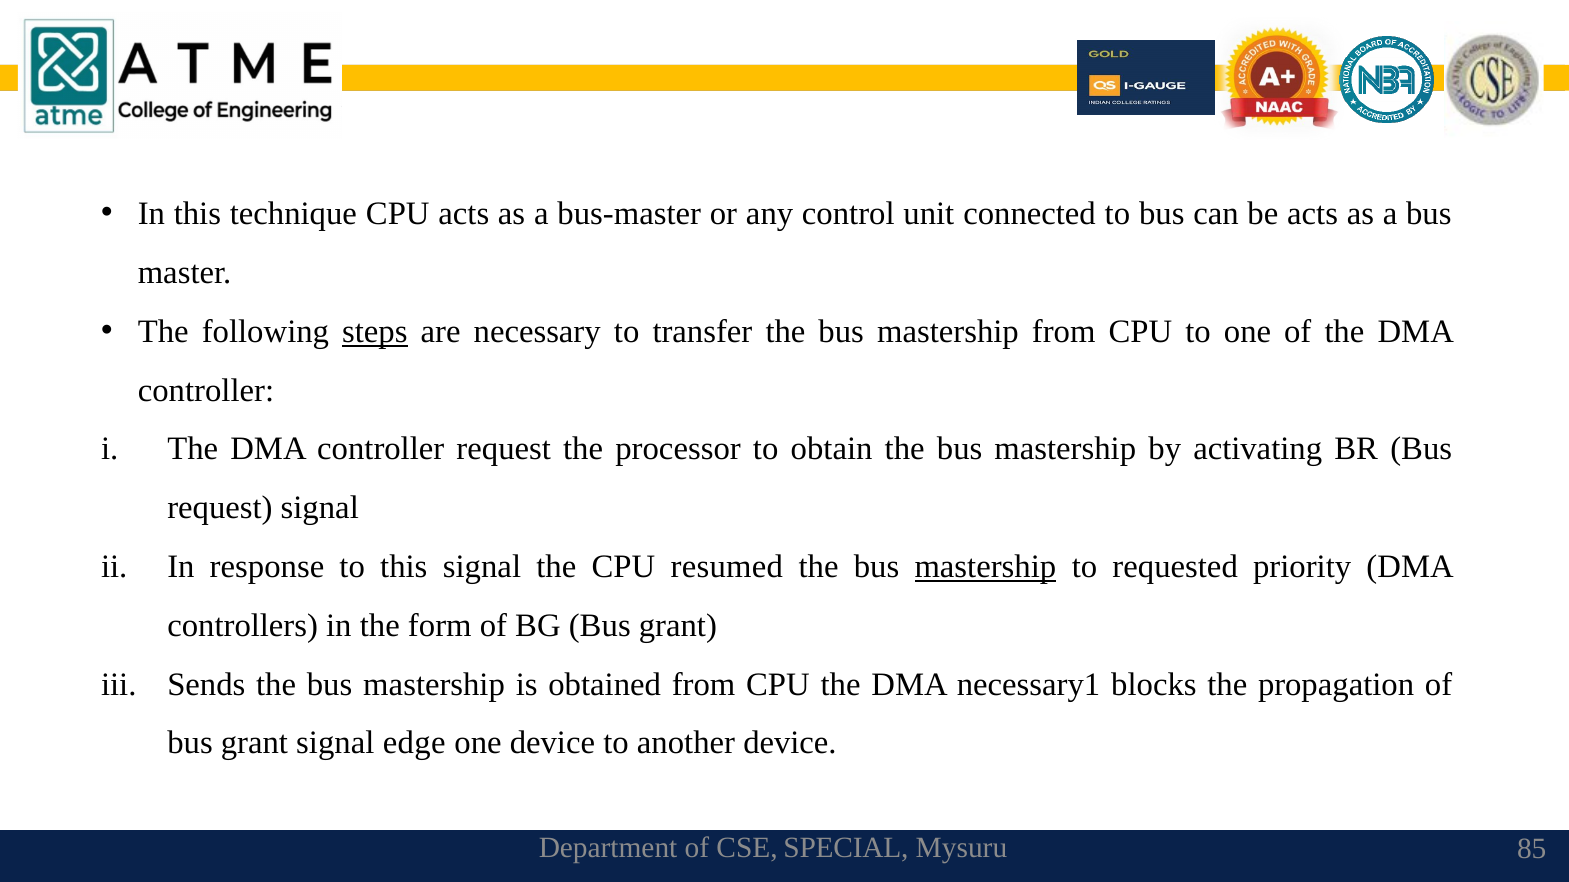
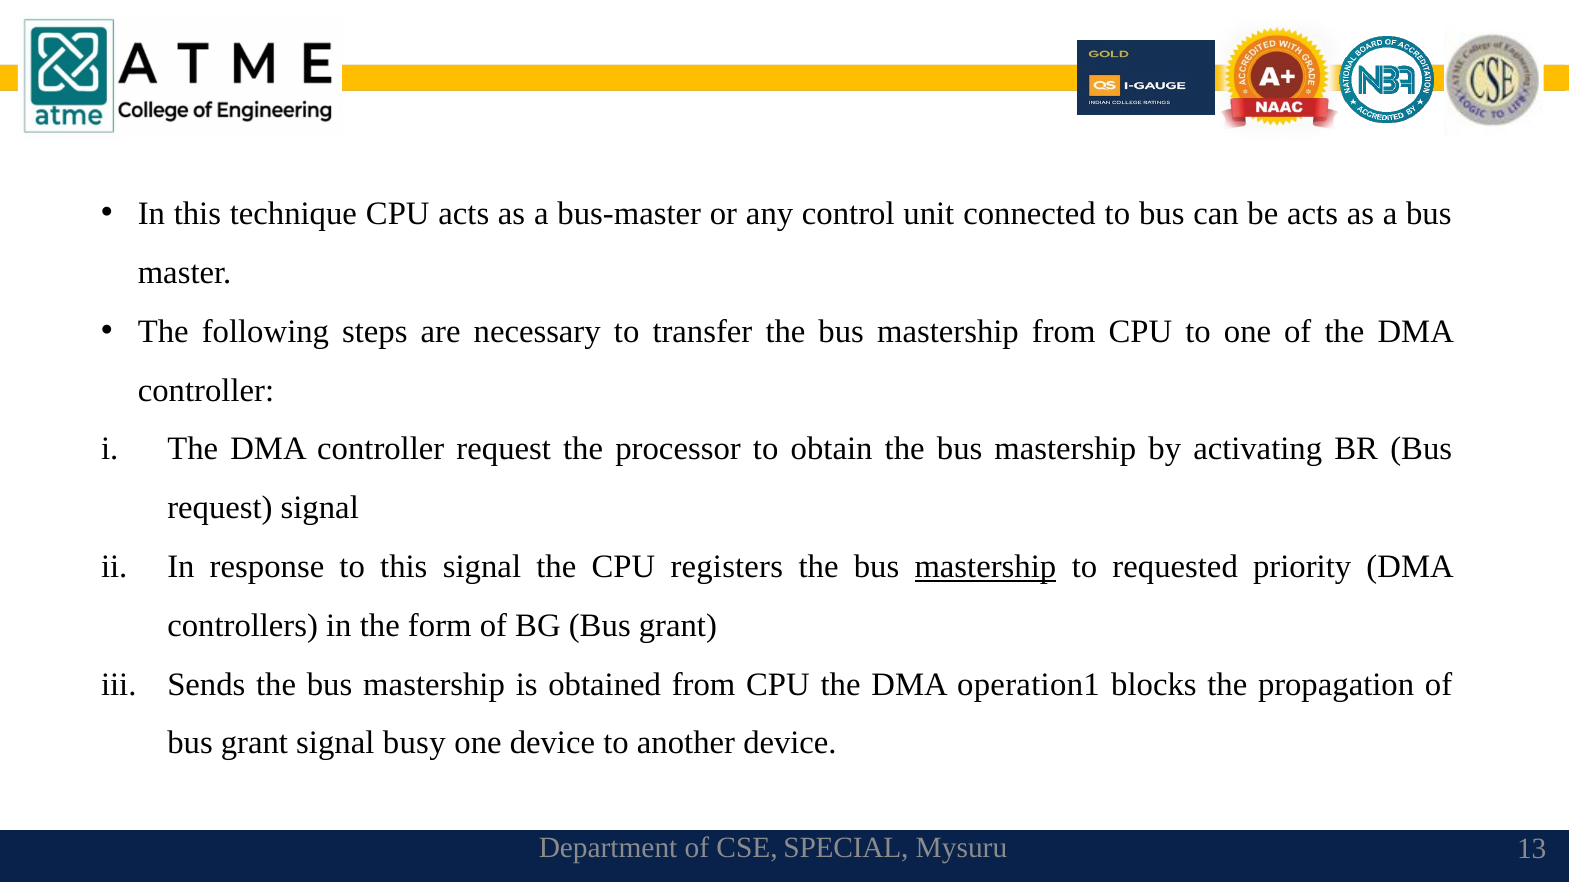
steps underline: present -> none
resumed: resumed -> registers
necessary1: necessary1 -> operation1
edge: edge -> busy
85: 85 -> 13
